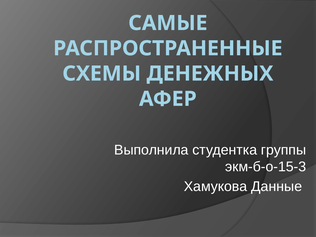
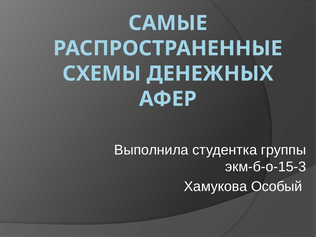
Данные: Данные -> Особый
